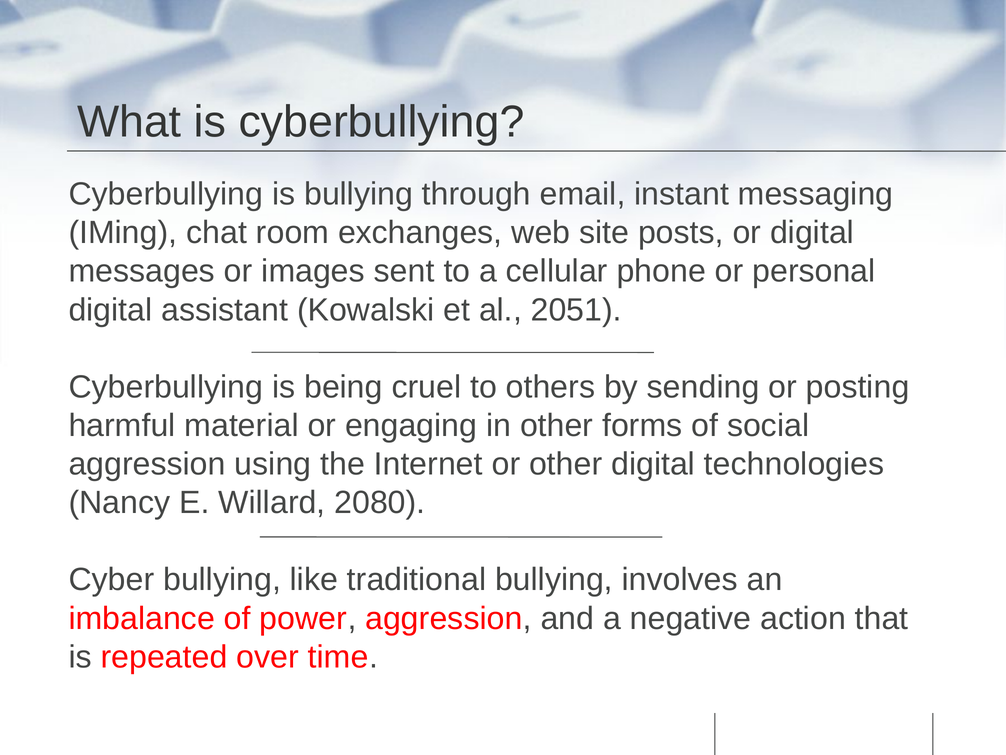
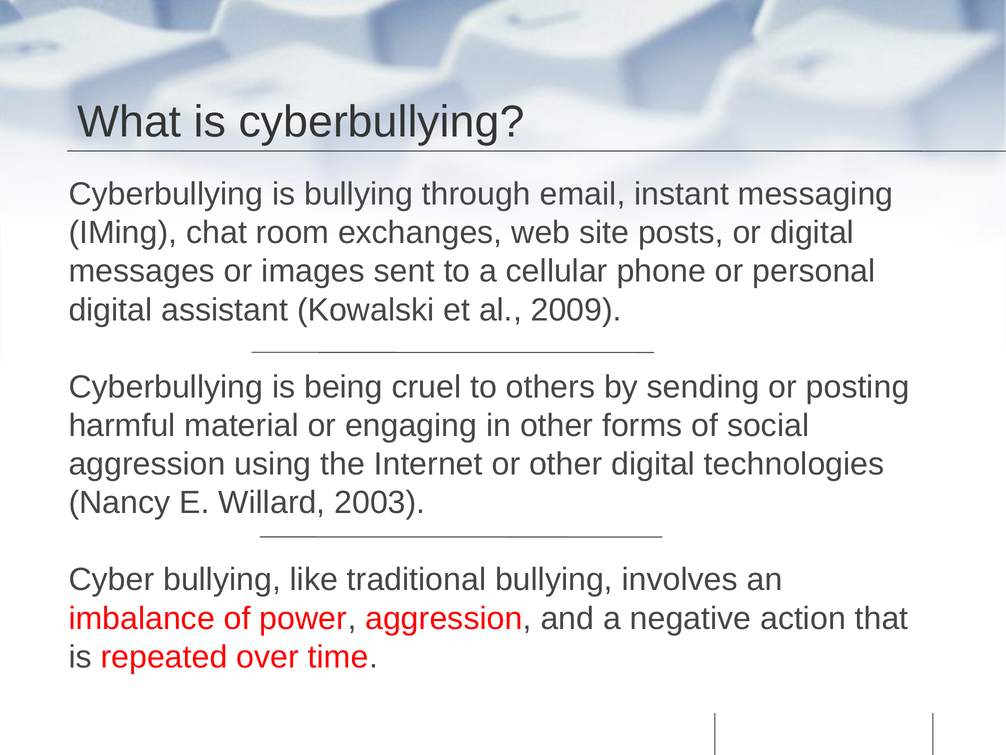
2051: 2051 -> 2009
2080: 2080 -> 2003
